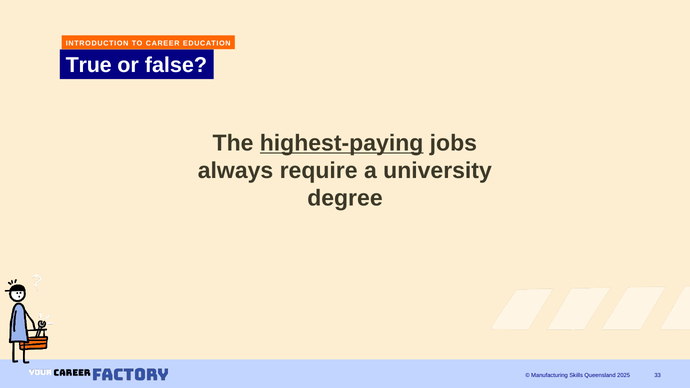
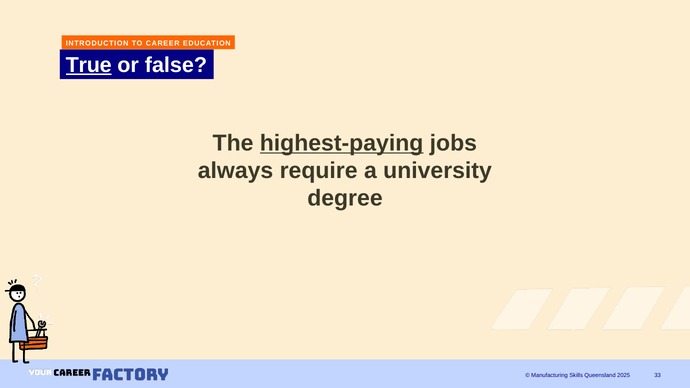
True underline: none -> present
